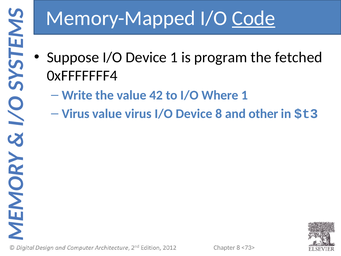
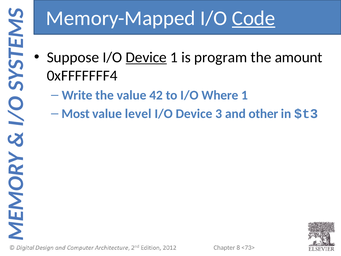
Device at (146, 57) underline: none -> present
fetched: fetched -> amount
Virus at (76, 114): Virus -> Most
value virus: virus -> level
Device 8: 8 -> 3
